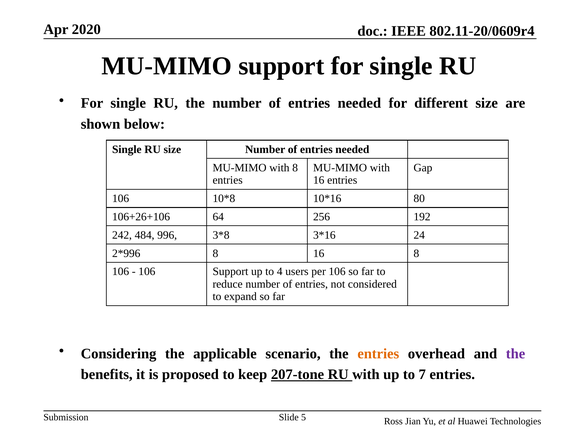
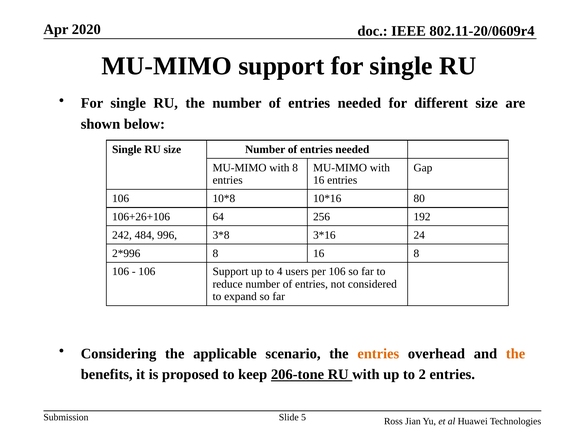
the at (516, 354) colour: purple -> orange
207-tone: 207-tone -> 206-tone
7: 7 -> 2
